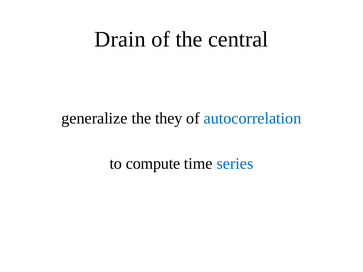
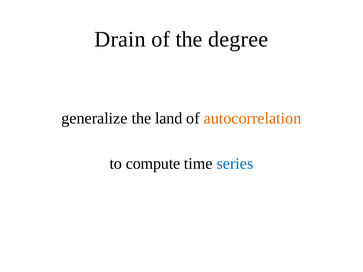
central: central -> degree
they: they -> land
autocorrelation colour: blue -> orange
